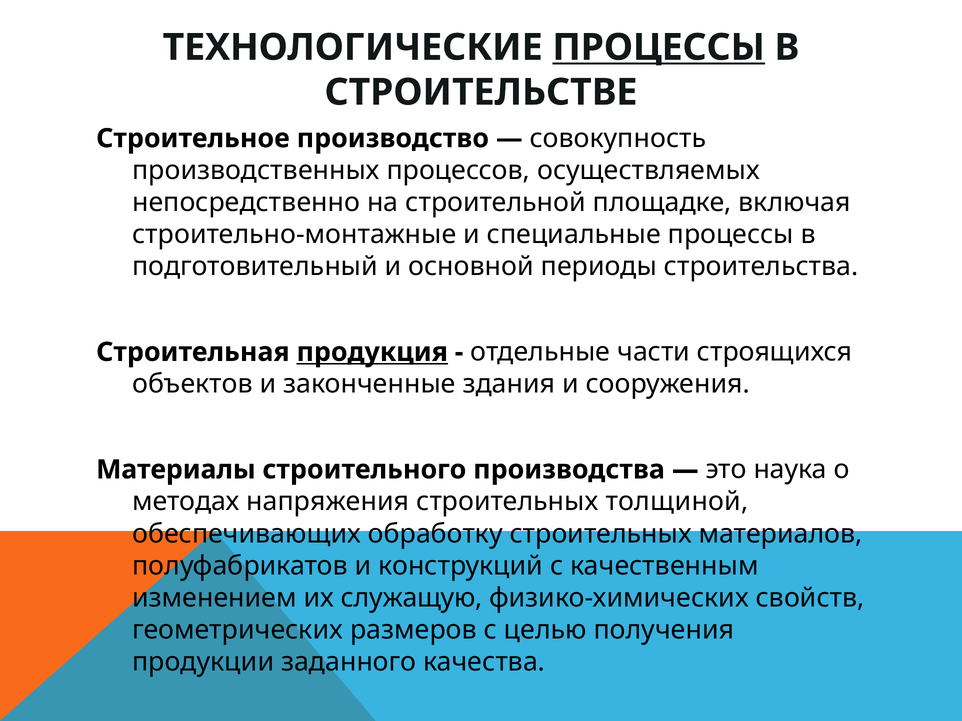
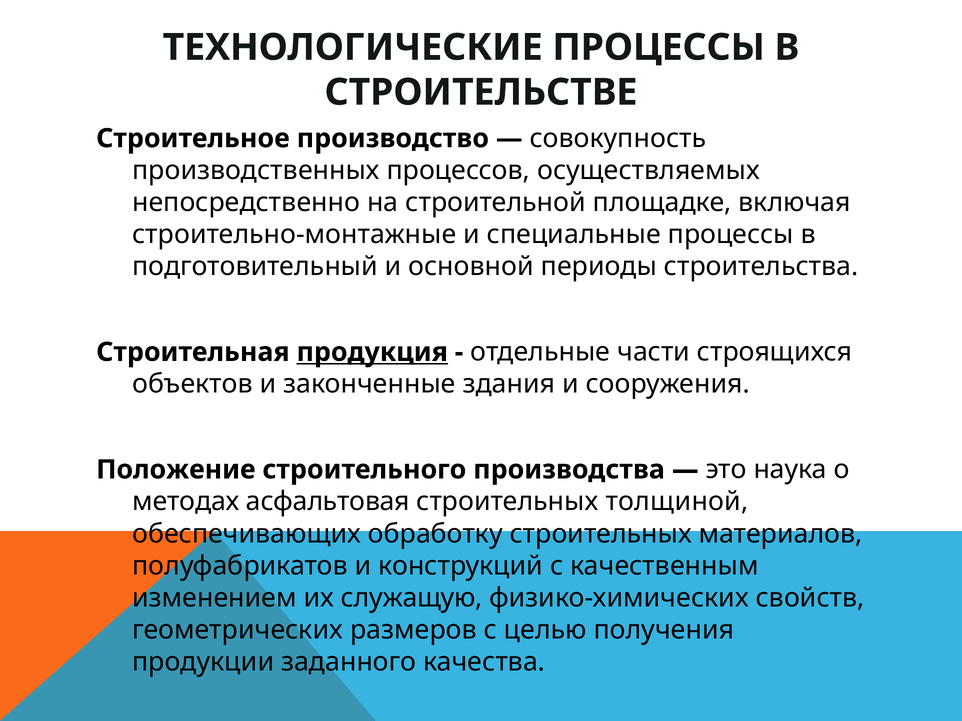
ПРОЦЕССЫ at (659, 47) underline: present -> none
Материалы: Материалы -> Положение
напряжения: напряжения -> асфальтовая
